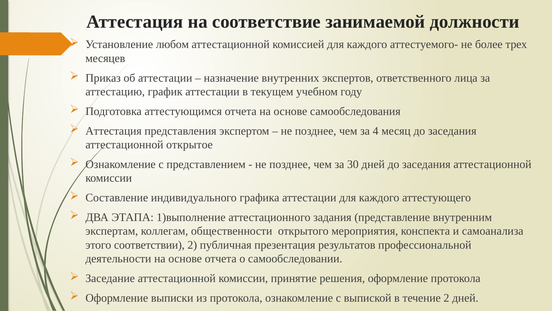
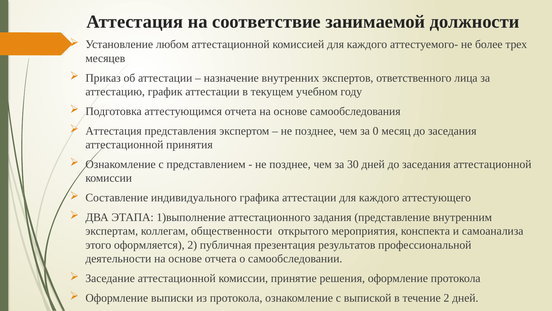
4: 4 -> 0
открытое: открытое -> принятия
соответствии: соответствии -> оформляется
